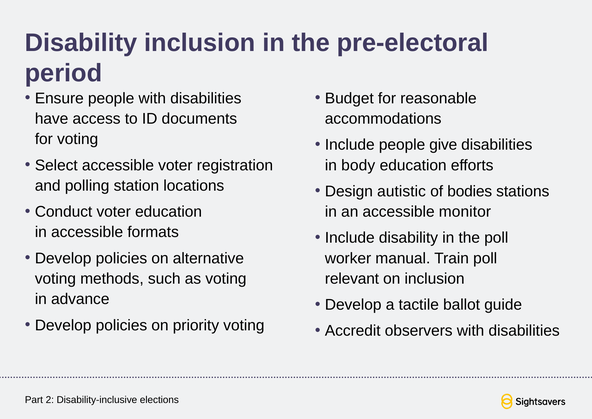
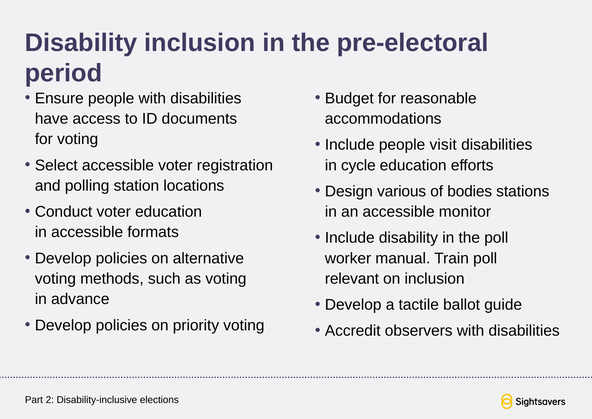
give: give -> visit
body: body -> cycle
autistic: autistic -> various
